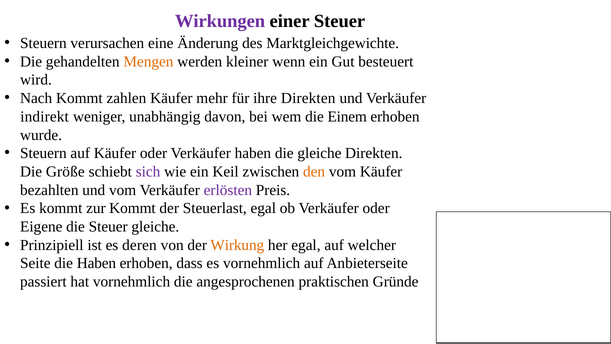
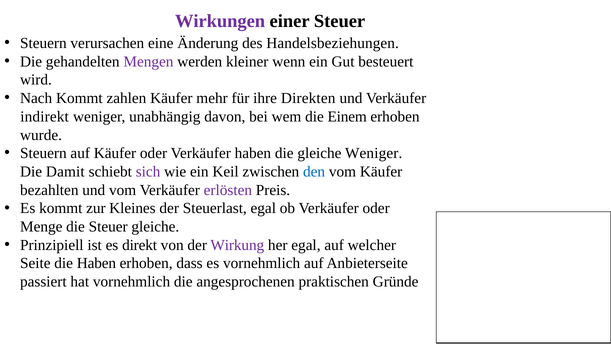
Marktgleichgewichte: Marktgleichgewichte -> Handelsbeziehungen
Mengen colour: orange -> purple
gleiche Direkten: Direkten -> Weniger
Größe: Größe -> Damit
den colour: orange -> blue
zur Kommt: Kommt -> Kleines
Eigene: Eigene -> Menge
deren: deren -> direkt
Wirkung colour: orange -> purple
